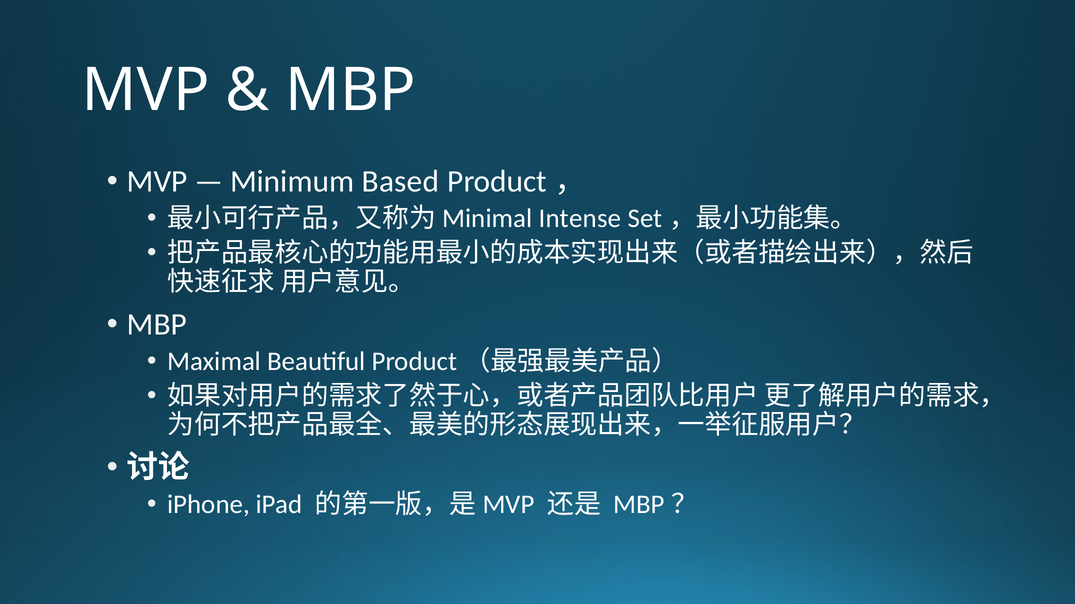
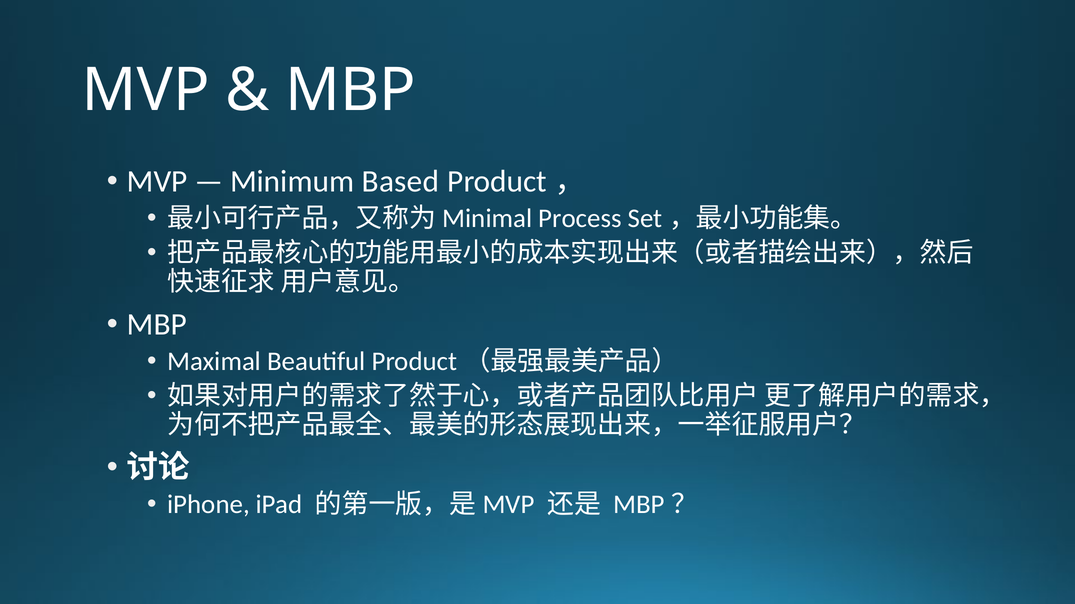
Intense: Intense -> Process
